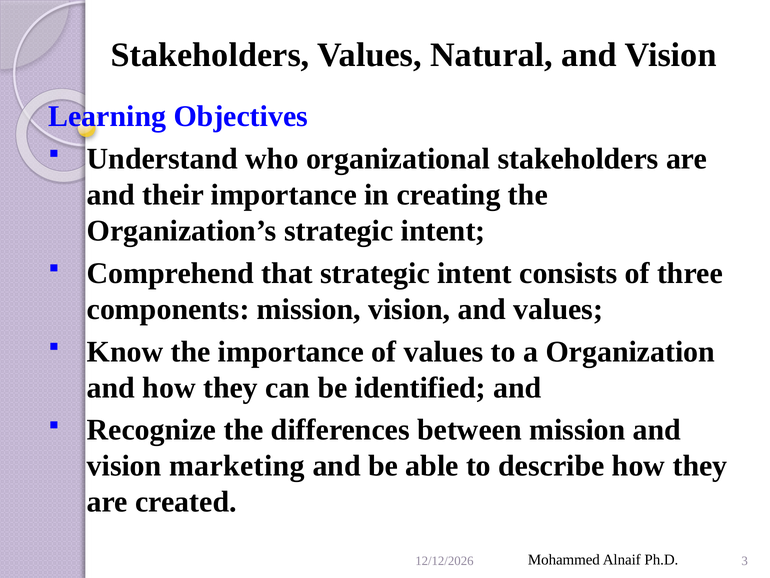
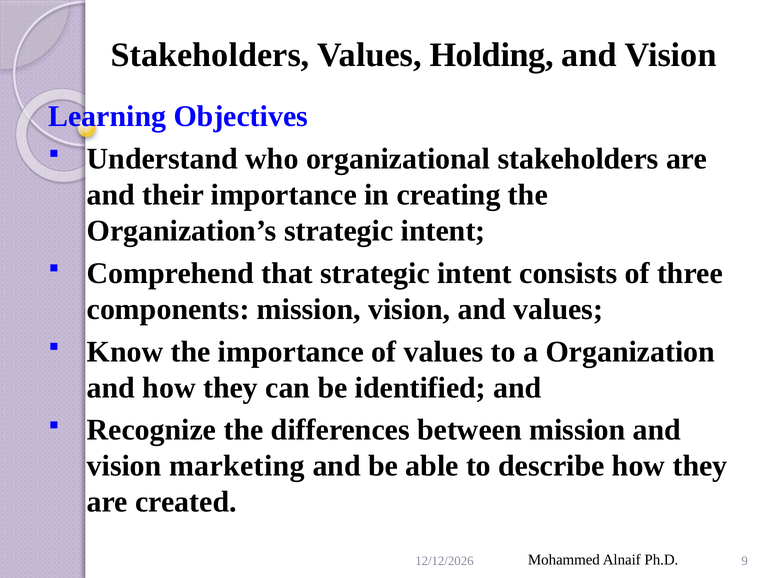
Natural: Natural -> Holding
3: 3 -> 9
